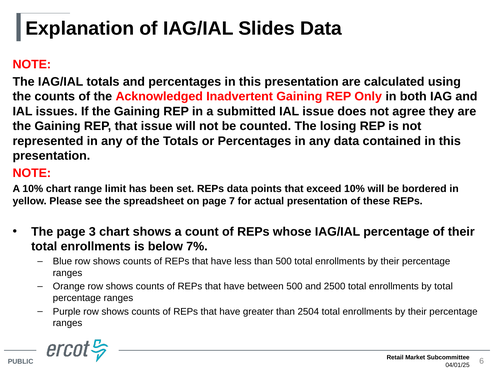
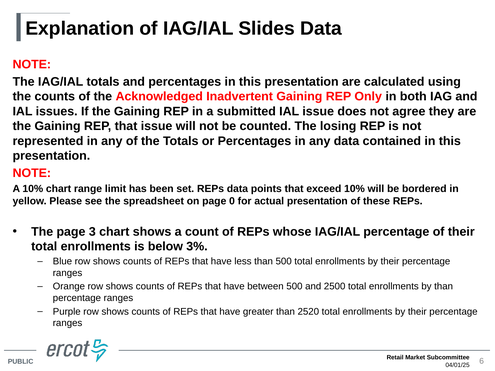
7: 7 -> 0
7%: 7% -> 3%
by total: total -> than
2504: 2504 -> 2520
